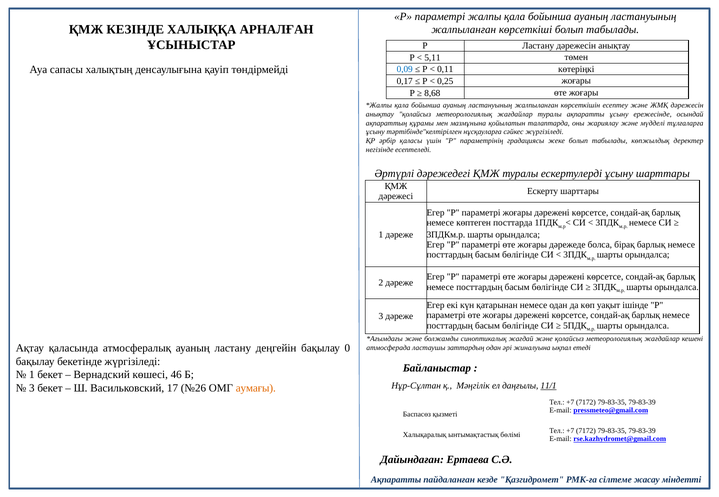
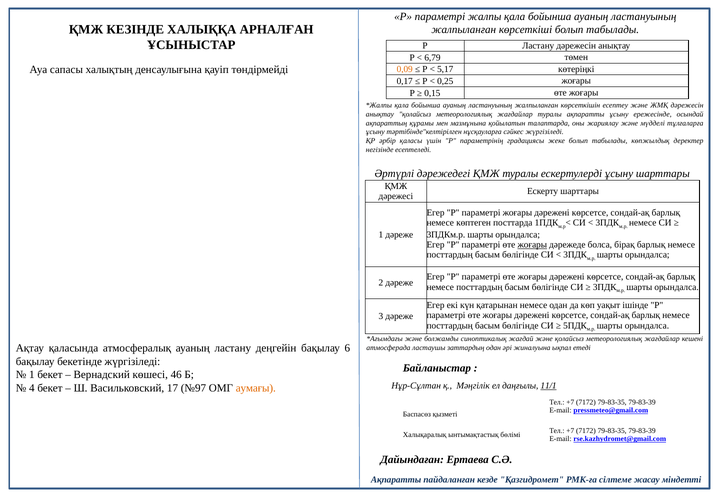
5,11: 5,11 -> 6,79
0,09 colour: blue -> orange
0,11: 0,11 -> 5,17
8,68: 8,68 -> 0,15
жоғары at (532, 245) underline: none -> present
0: 0 -> 6
3 at (32, 389): 3 -> 4
№26: №26 -> №97
